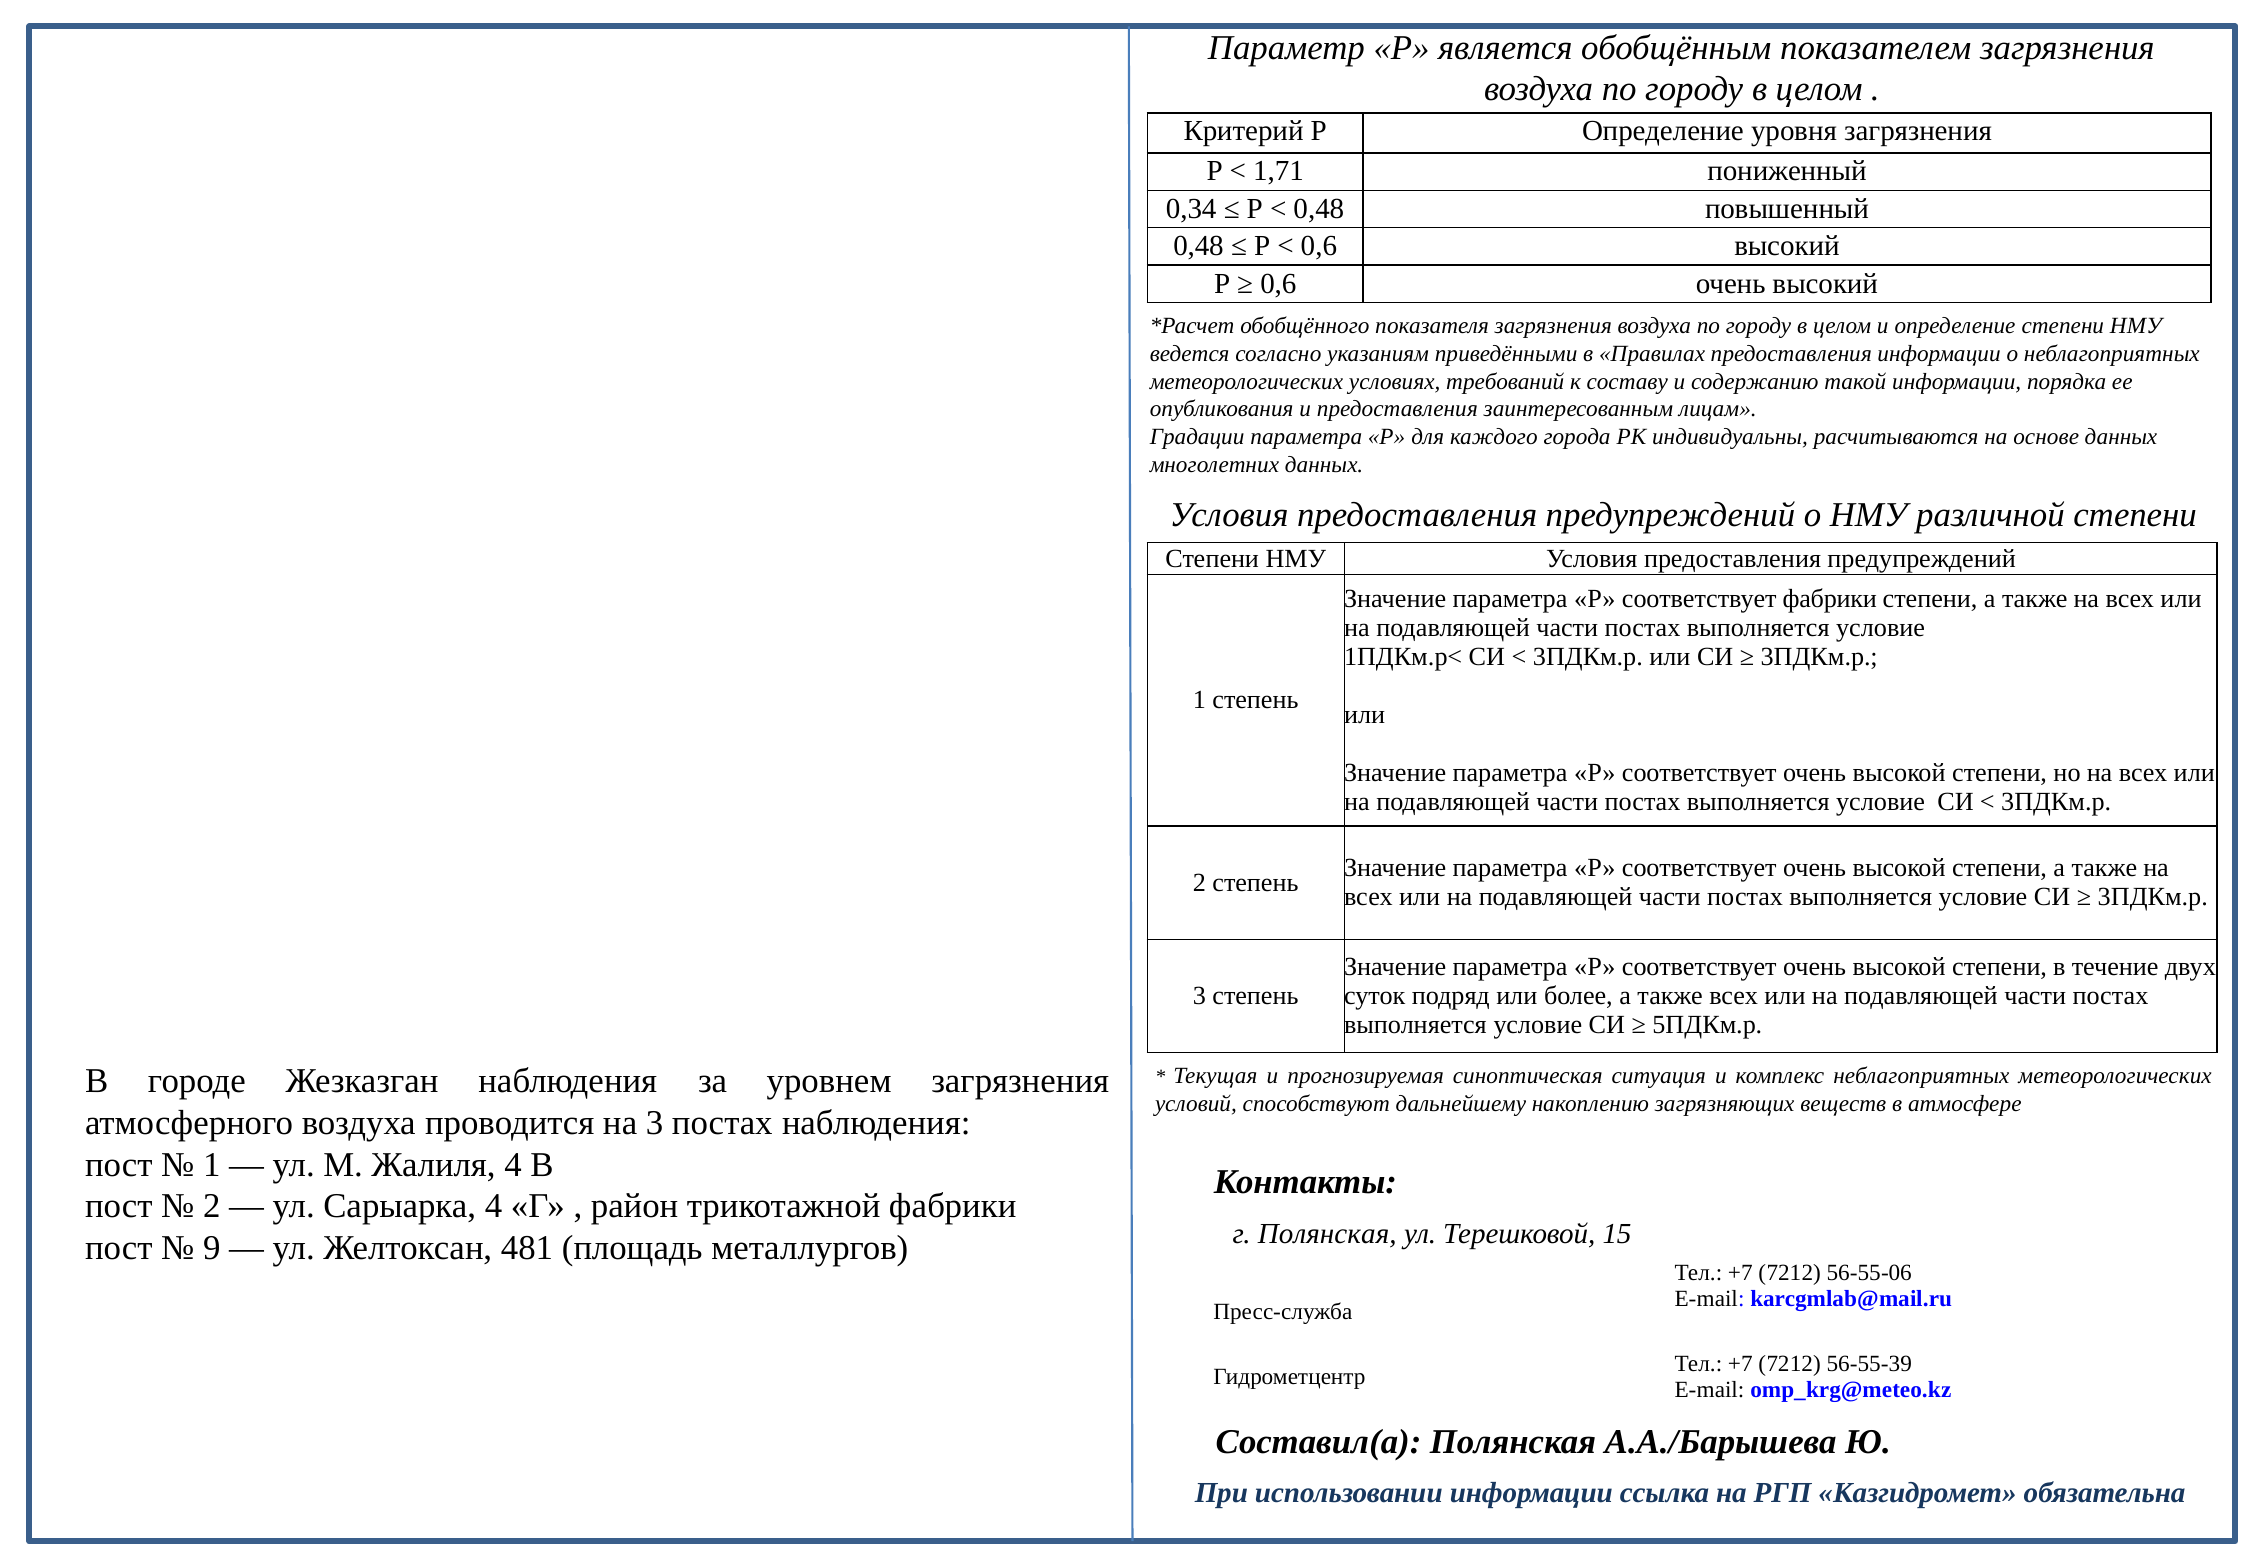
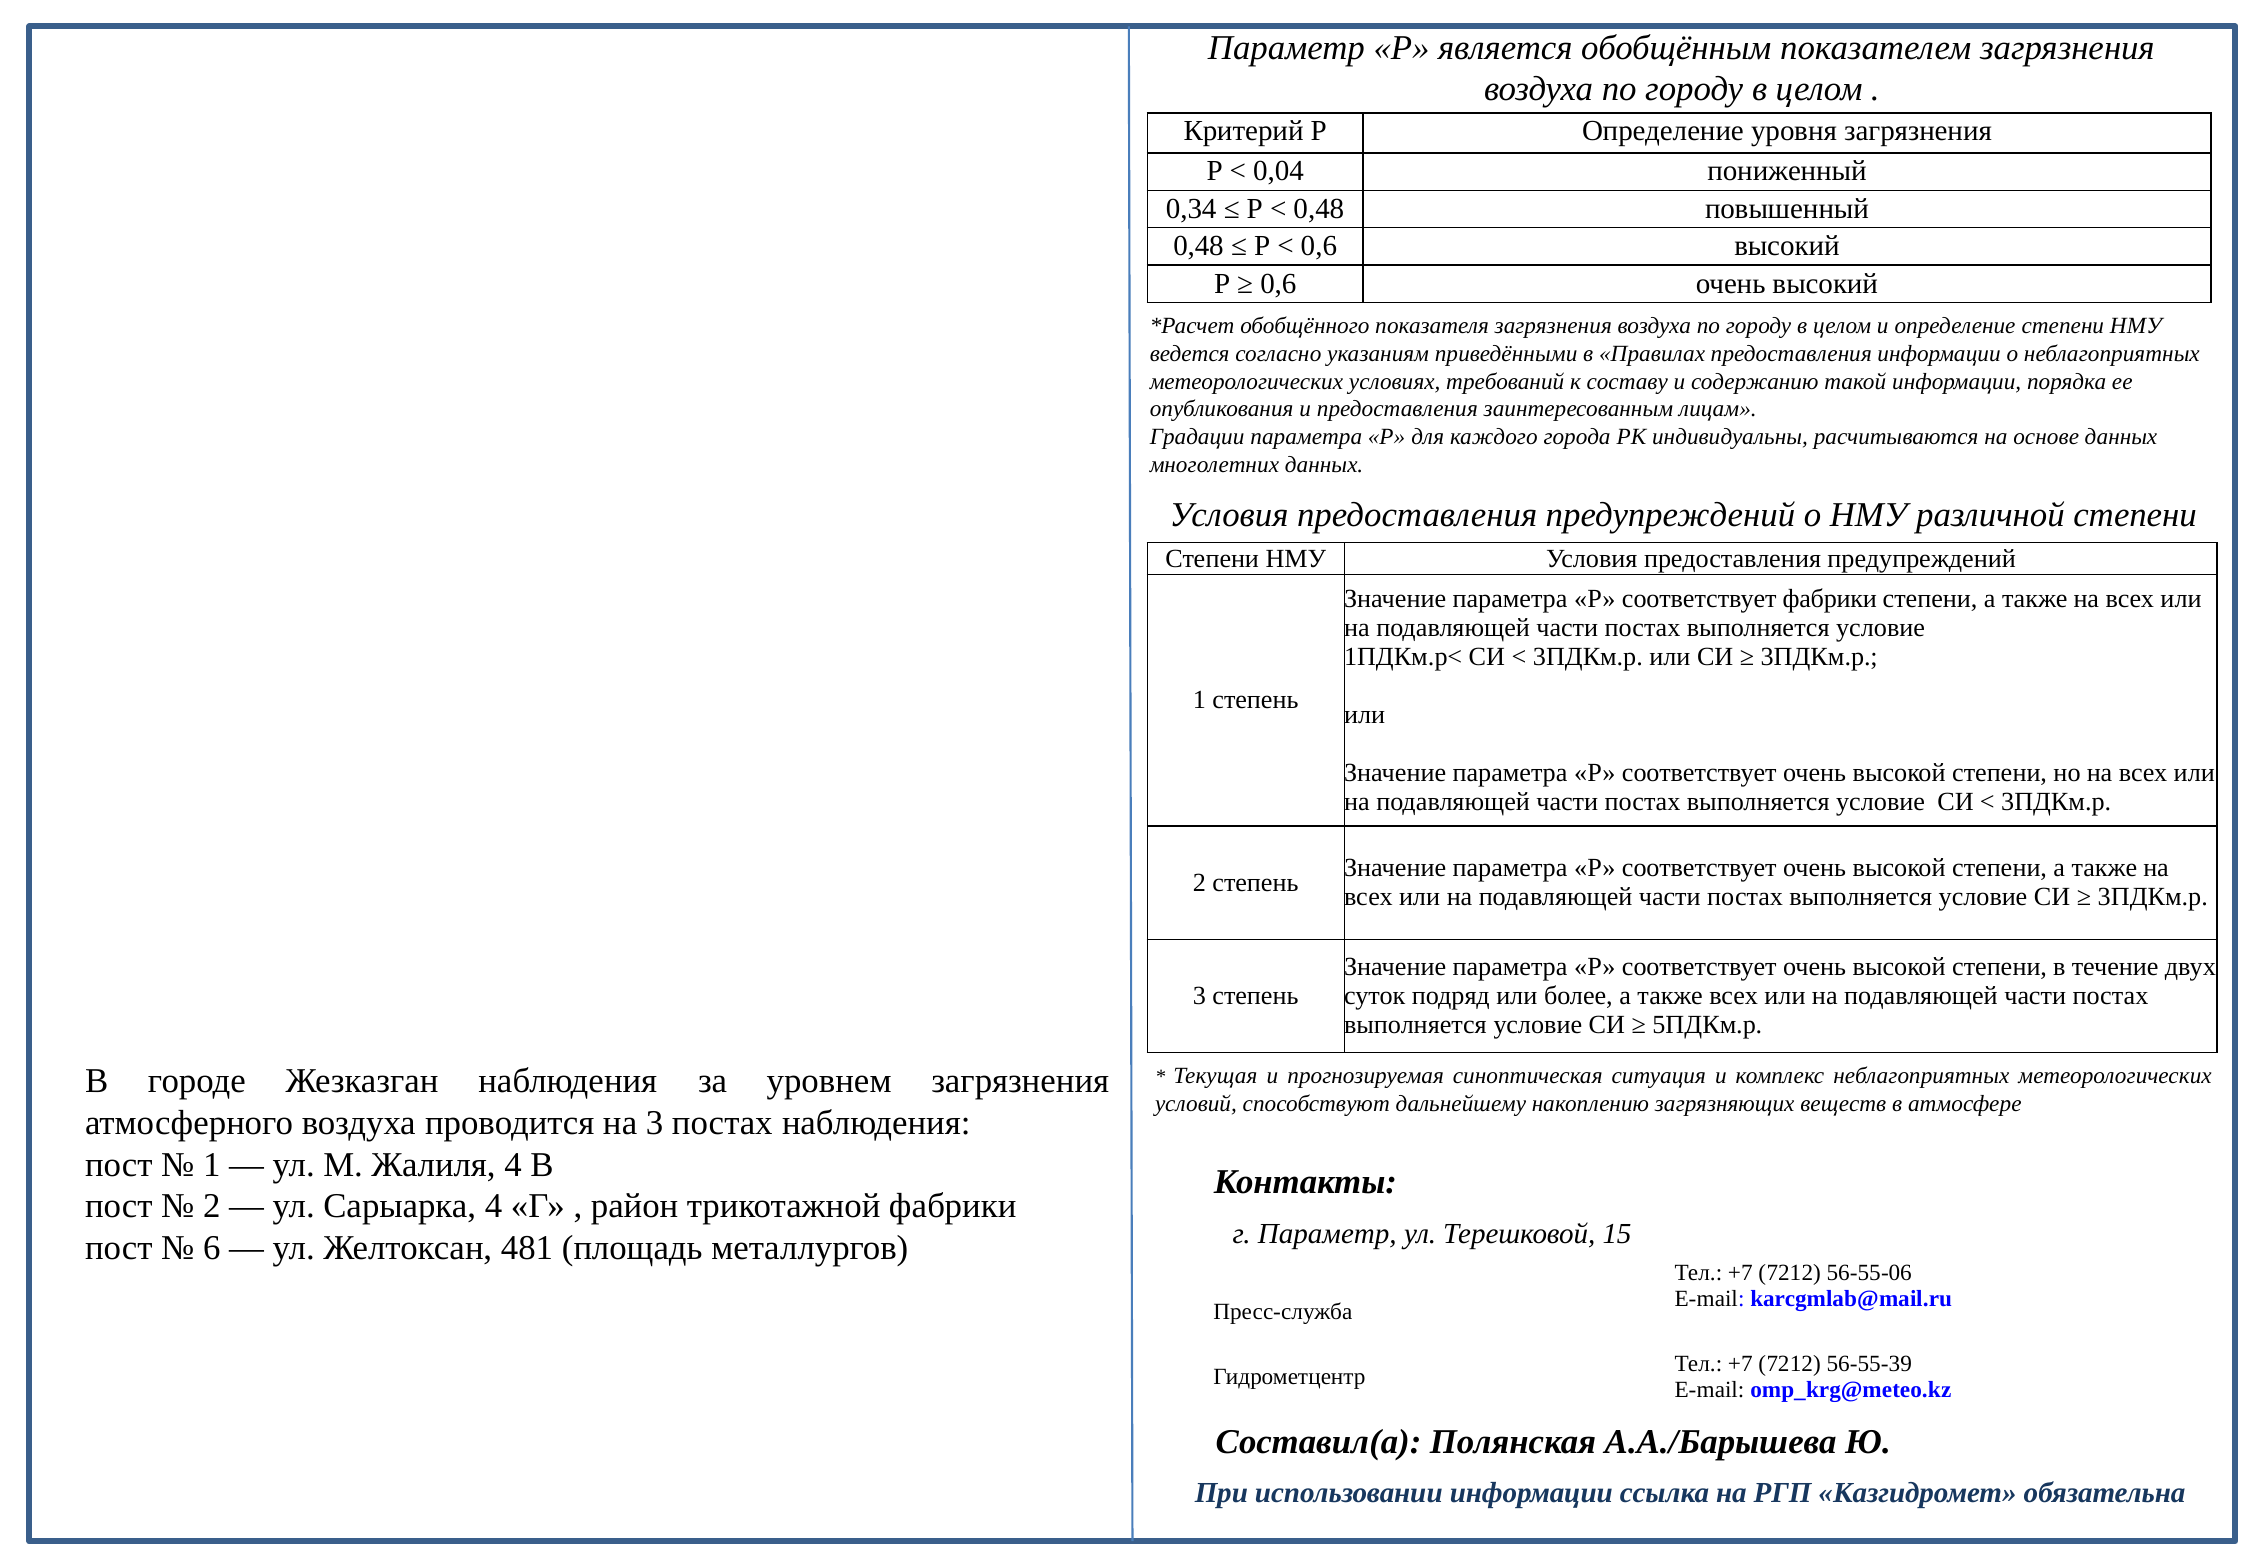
1,71: 1,71 -> 0,04
г Полянская: Полянская -> Параметр
9: 9 -> 6
